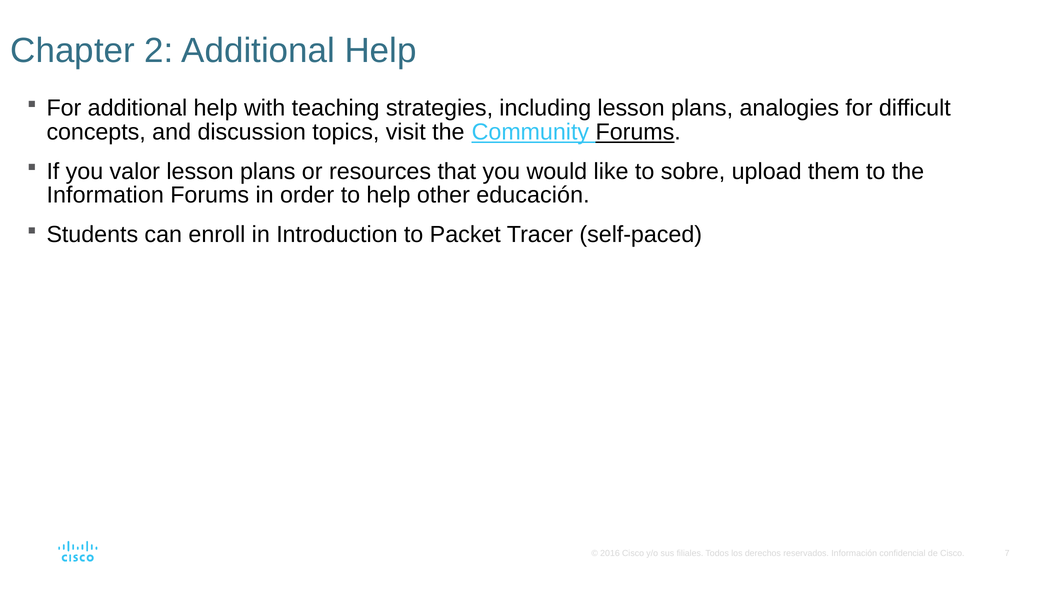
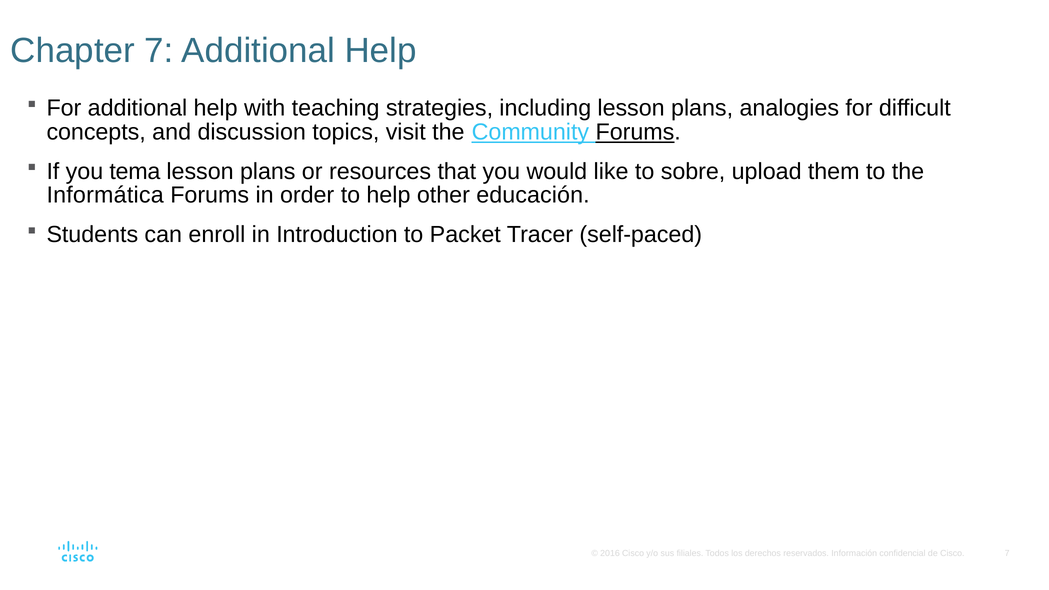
Chapter 2: 2 -> 7
valor: valor -> tema
Information: Information -> Informática
